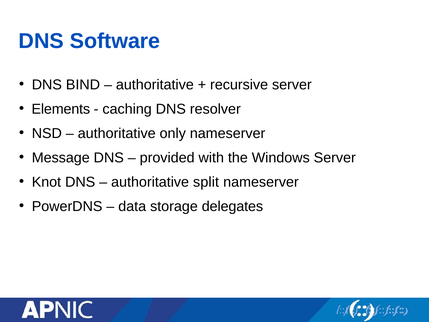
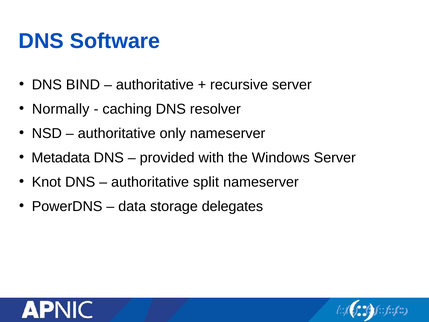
Elements: Elements -> Normally
Message: Message -> Metadata
